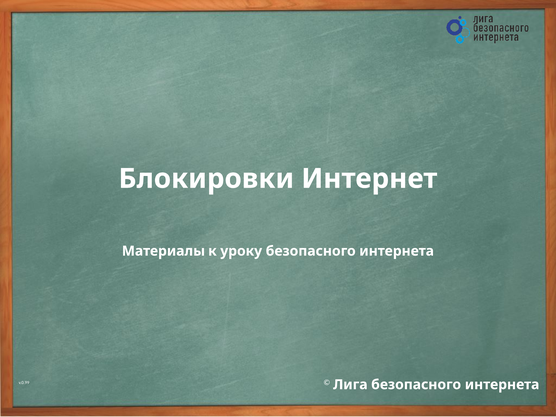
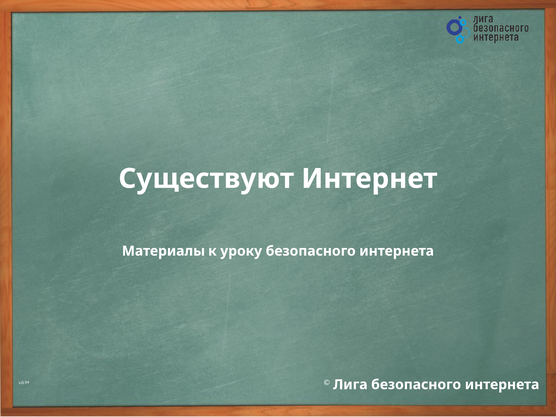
Блокировки: Блокировки -> Существуют
